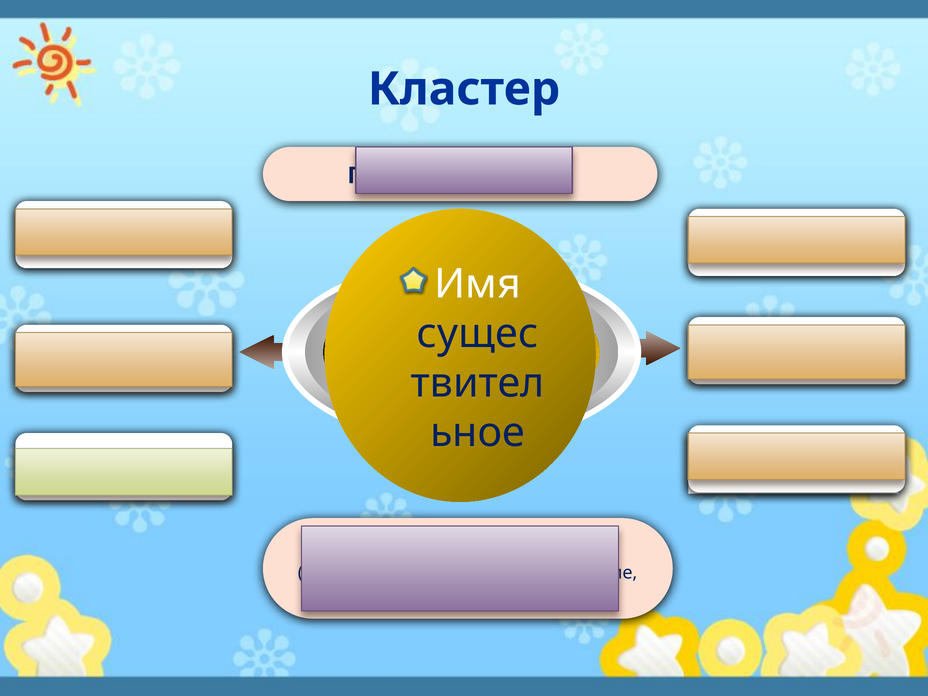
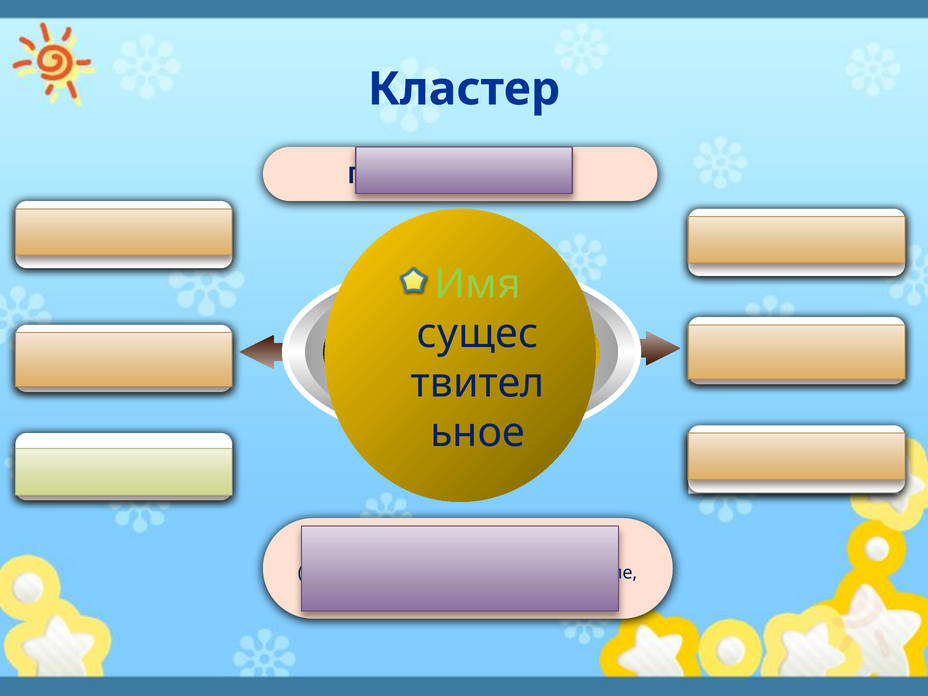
Имя colour: white -> light green
